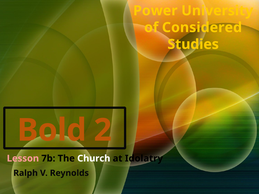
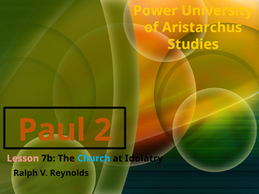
Considered: Considered -> Aristarchus
Bold: Bold -> Paul
Church colour: white -> light blue
